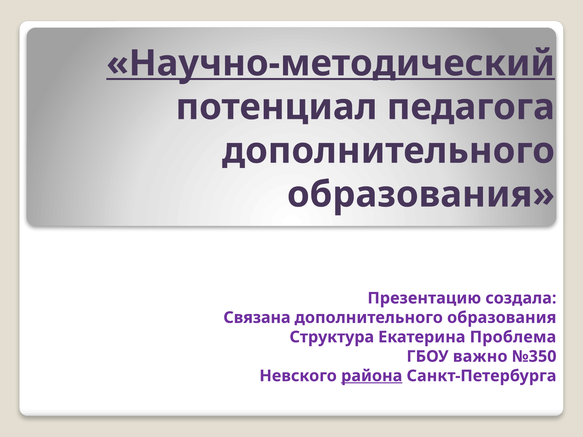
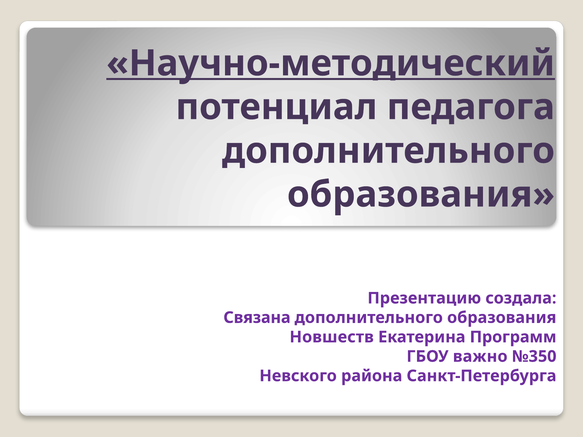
Структура: Структура -> Новшеств
Проблема: Проблема -> Программ
района underline: present -> none
